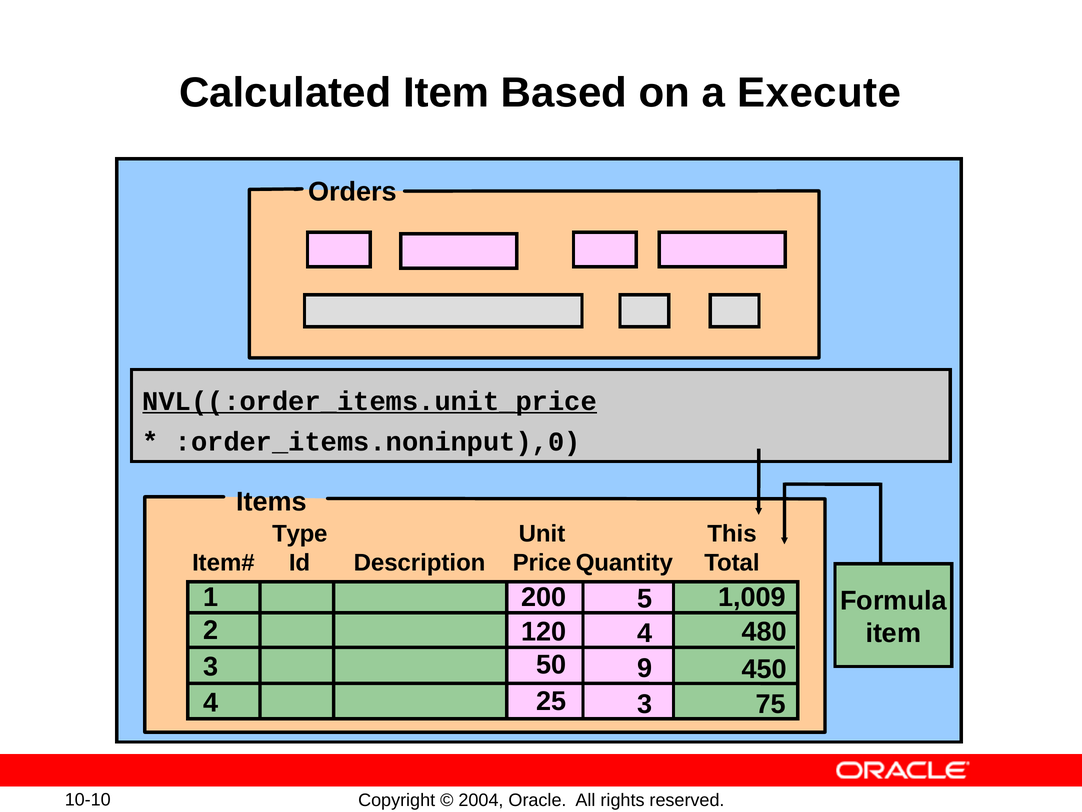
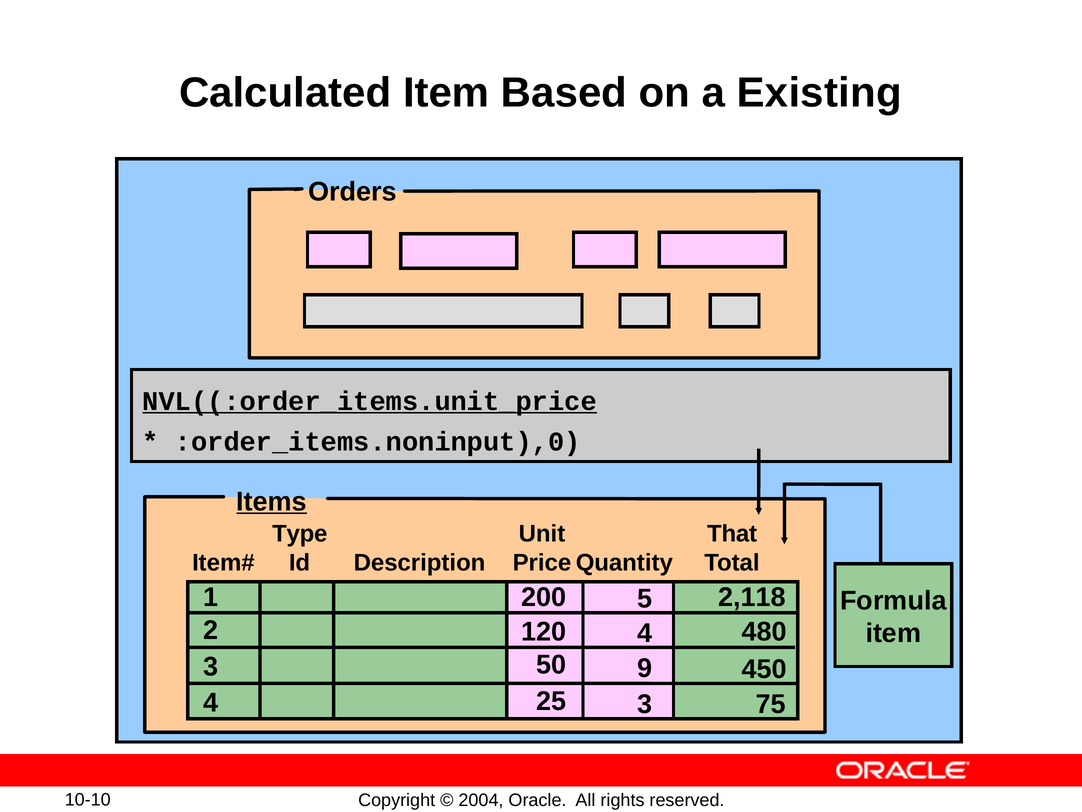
Execute: Execute -> Existing
Items underline: none -> present
This: This -> That
1,009: 1,009 -> 2,118
